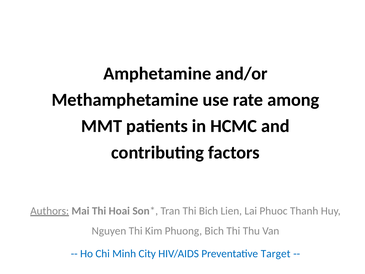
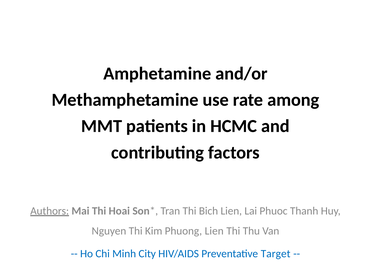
Phuong Bich: Bich -> Lien
